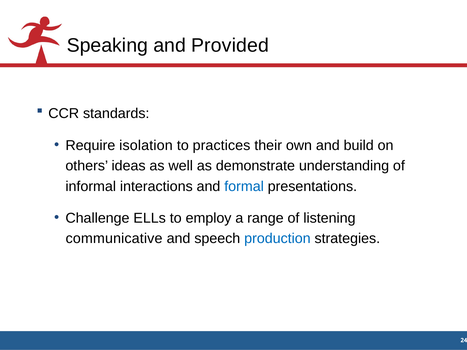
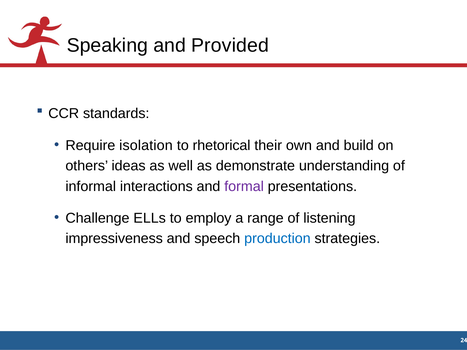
practices: practices -> rhetorical
formal colour: blue -> purple
communicative: communicative -> impressiveness
